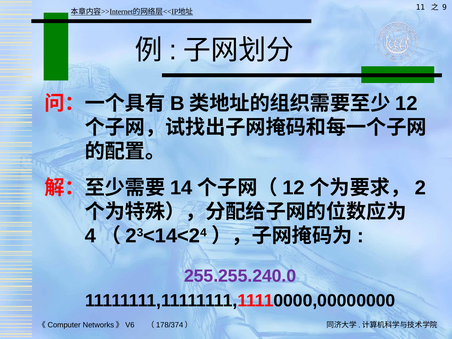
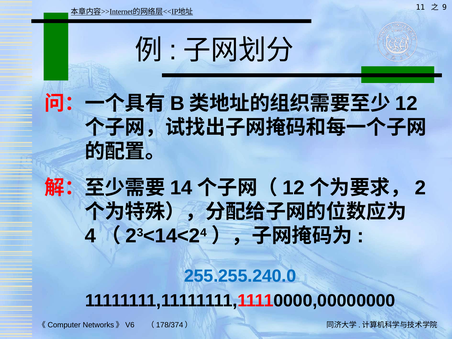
255.255.240.0 colour: purple -> blue
